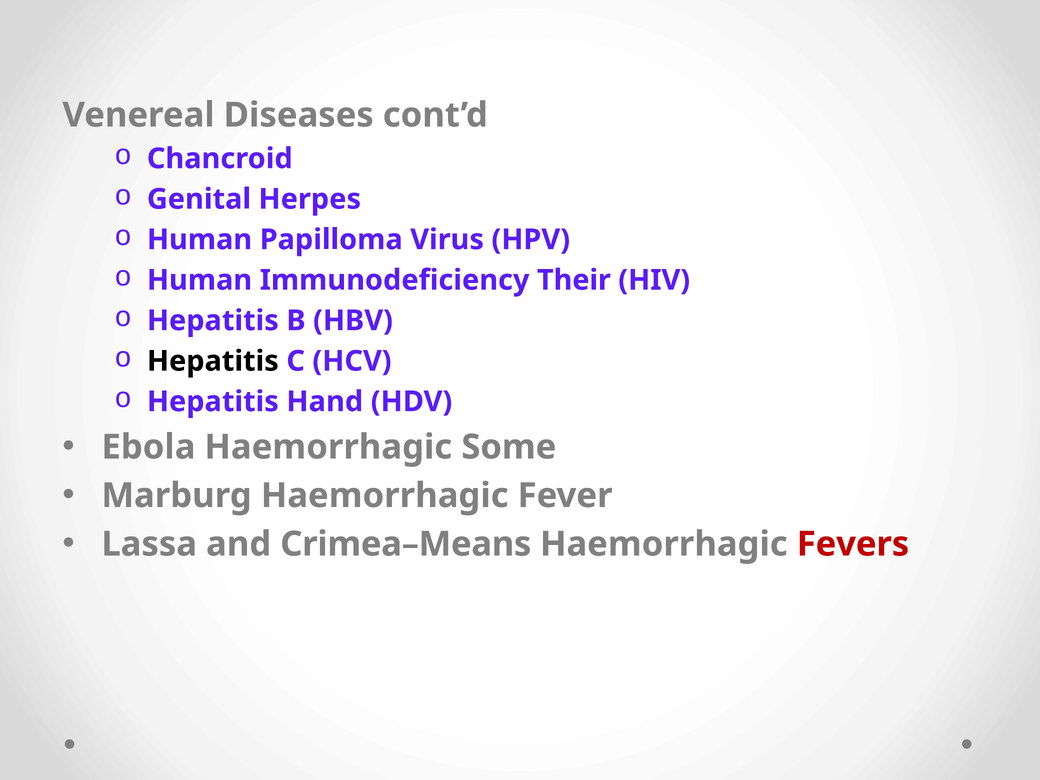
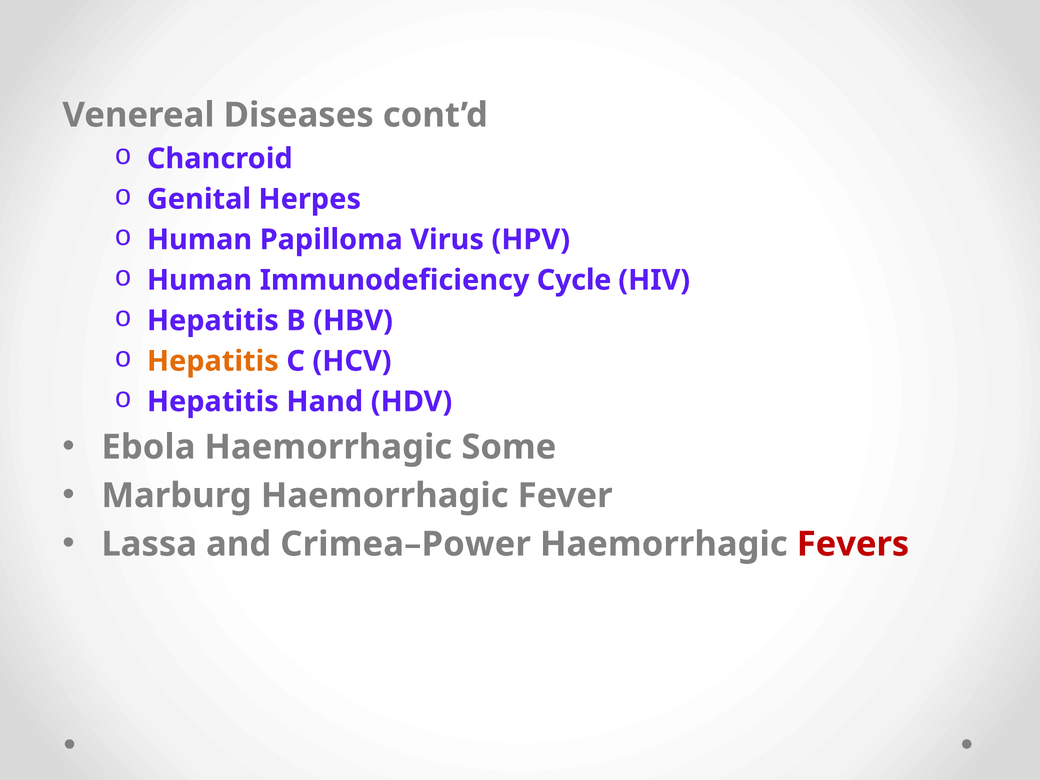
Their: Their -> Cycle
Hepatitis at (213, 361) colour: black -> orange
Crimea–Means: Crimea–Means -> Crimea–Power
